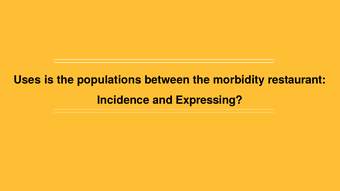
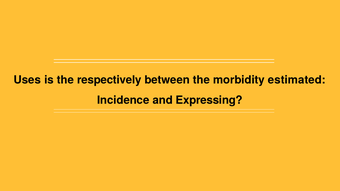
populations: populations -> respectively
restaurant: restaurant -> estimated
